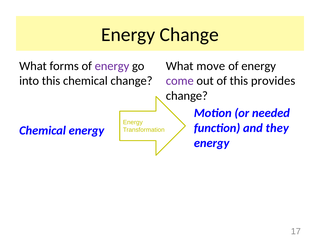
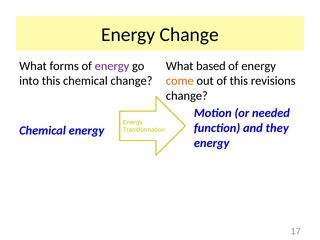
move: move -> based
come colour: purple -> orange
provides: provides -> revisions
